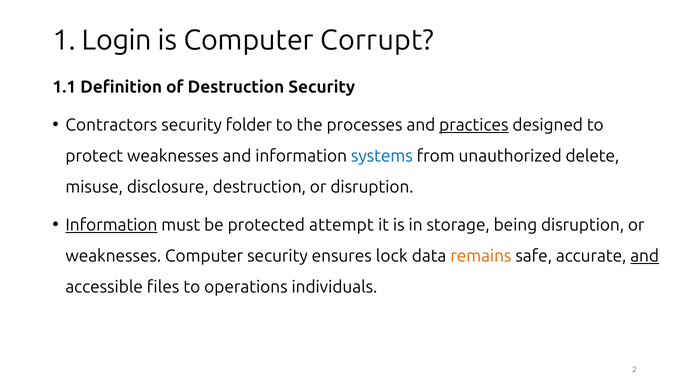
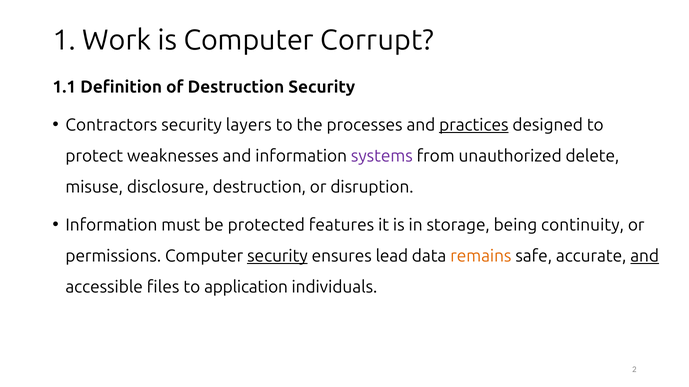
Login: Login -> Work
folder: folder -> layers
systems colour: blue -> purple
Information at (111, 225) underline: present -> none
attempt: attempt -> features
being disruption: disruption -> continuity
weaknesses at (113, 256): weaknesses -> permissions
security at (277, 256) underline: none -> present
lock: lock -> lead
operations: operations -> application
